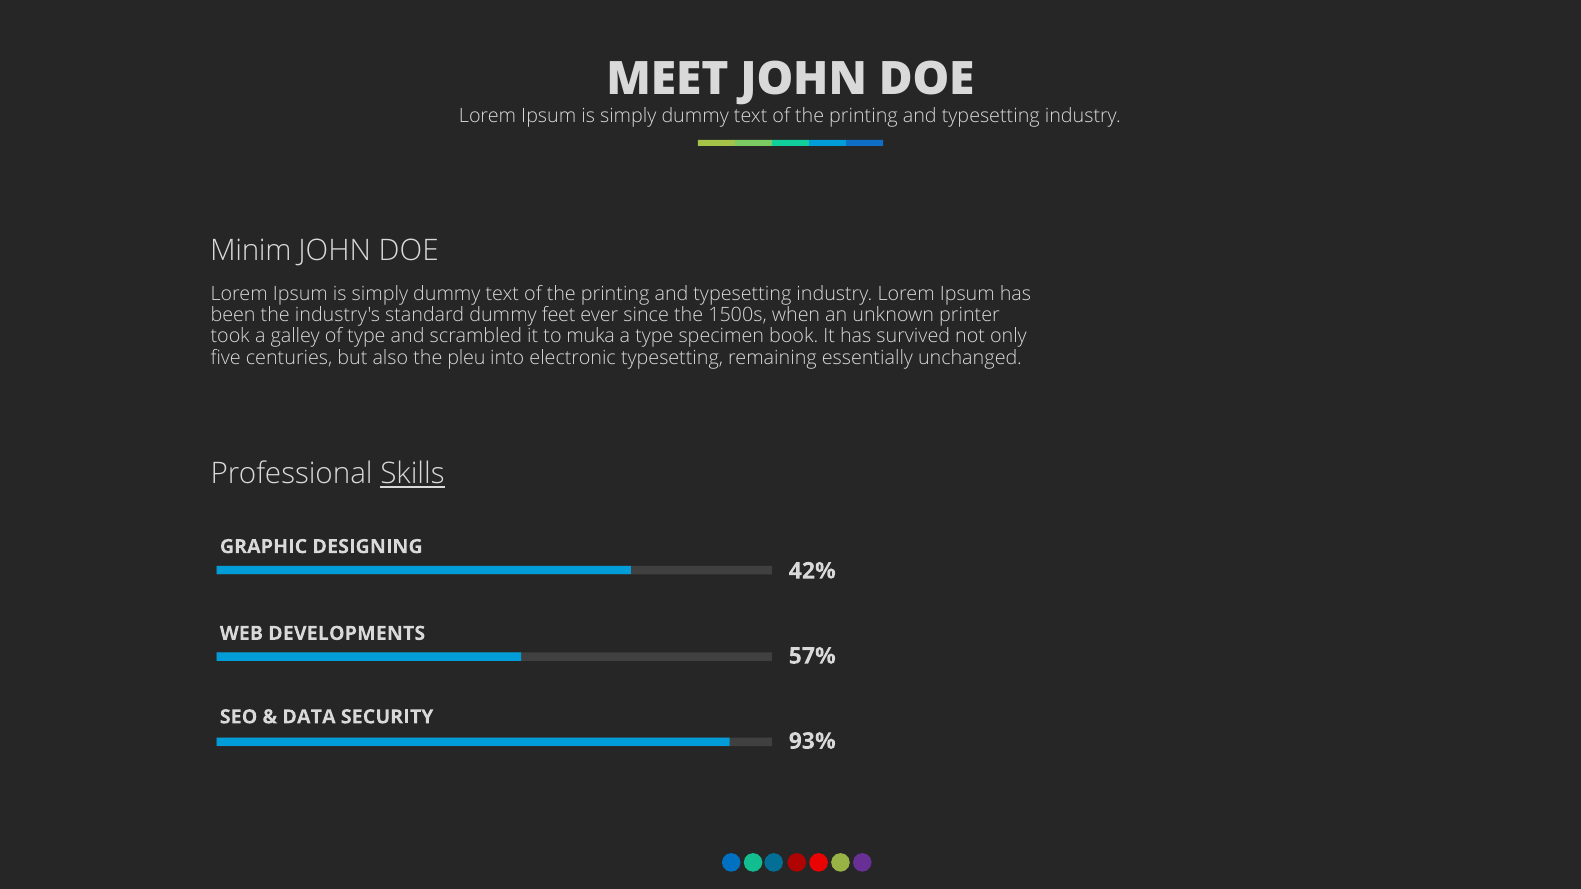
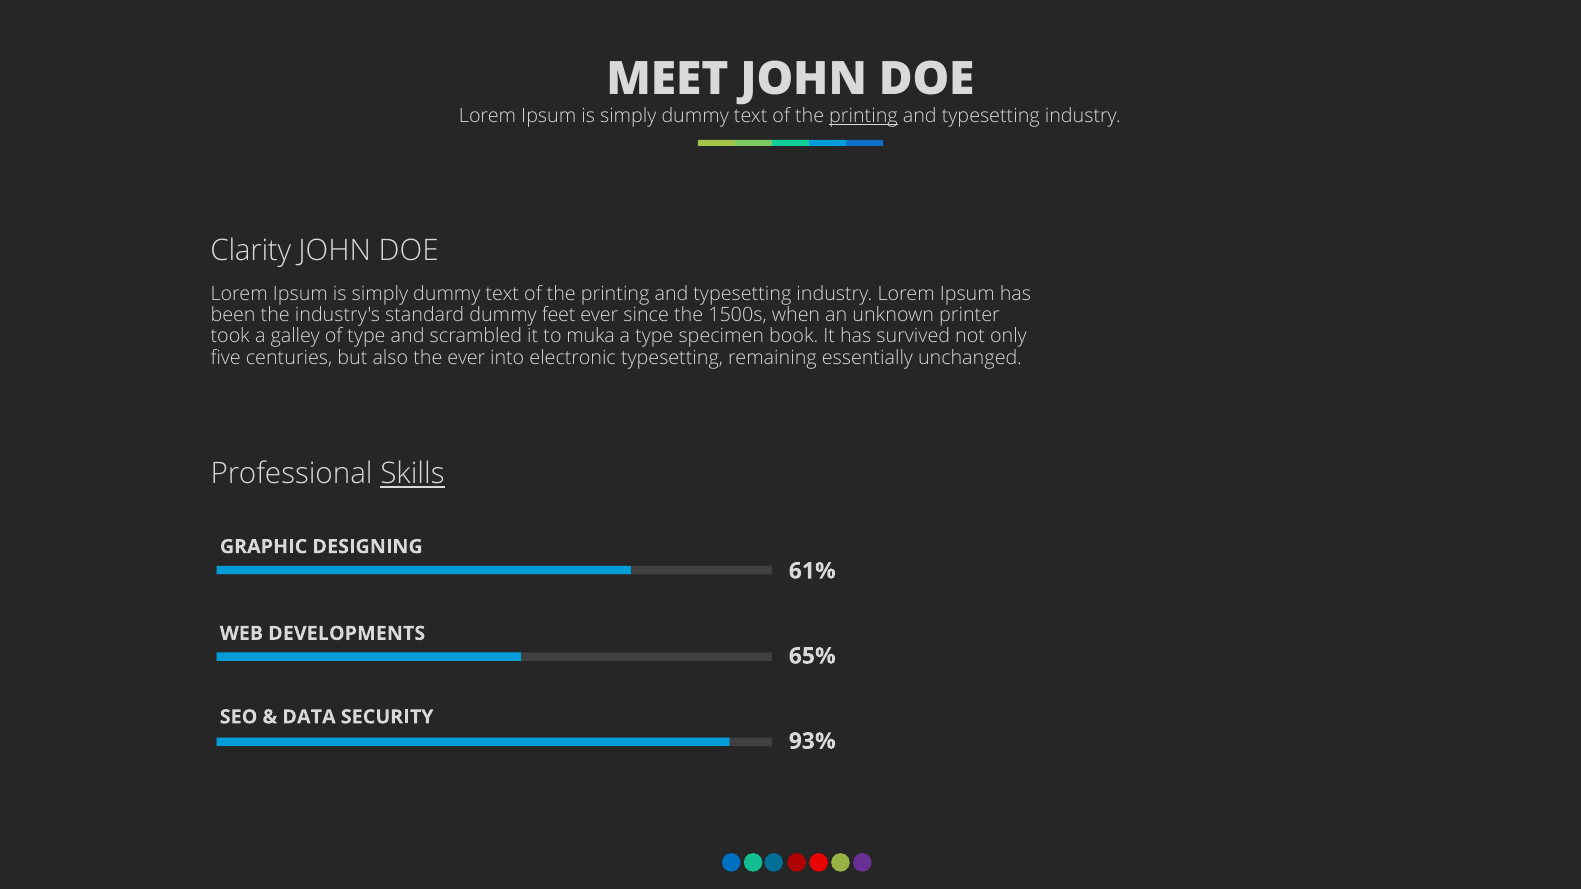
printing at (863, 116) underline: none -> present
Minim: Minim -> Clarity
the pleu: pleu -> ever
42%: 42% -> 61%
57%: 57% -> 65%
